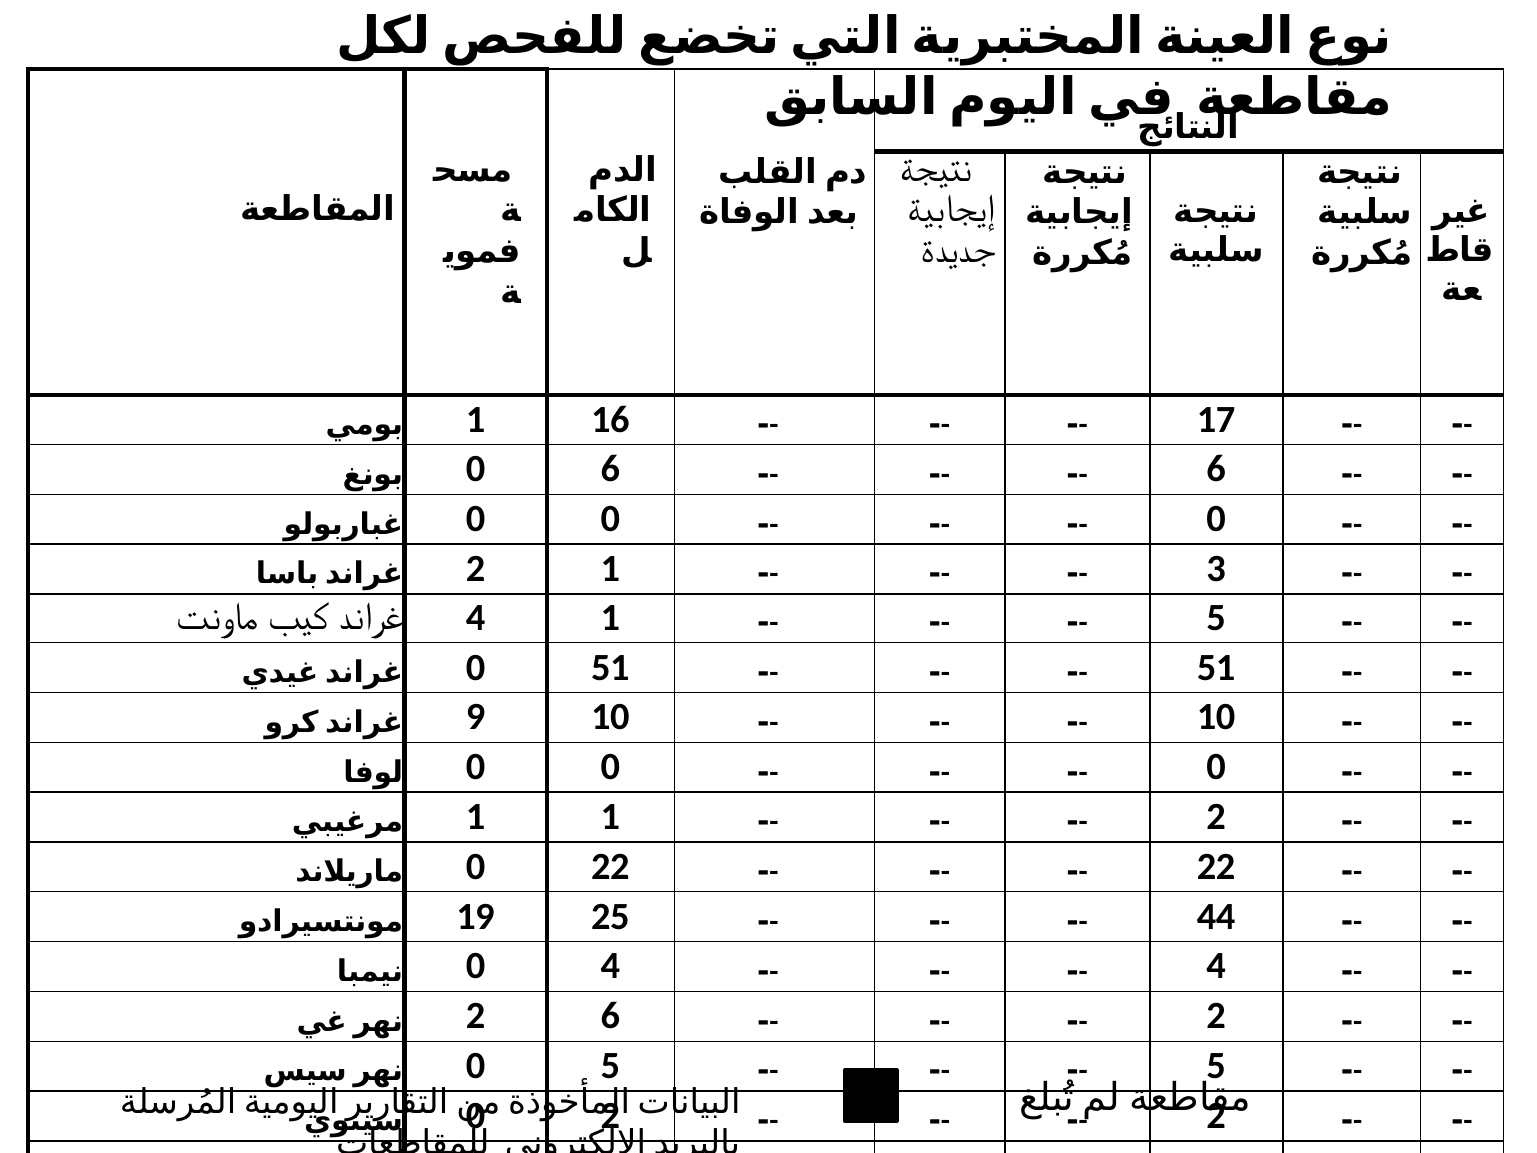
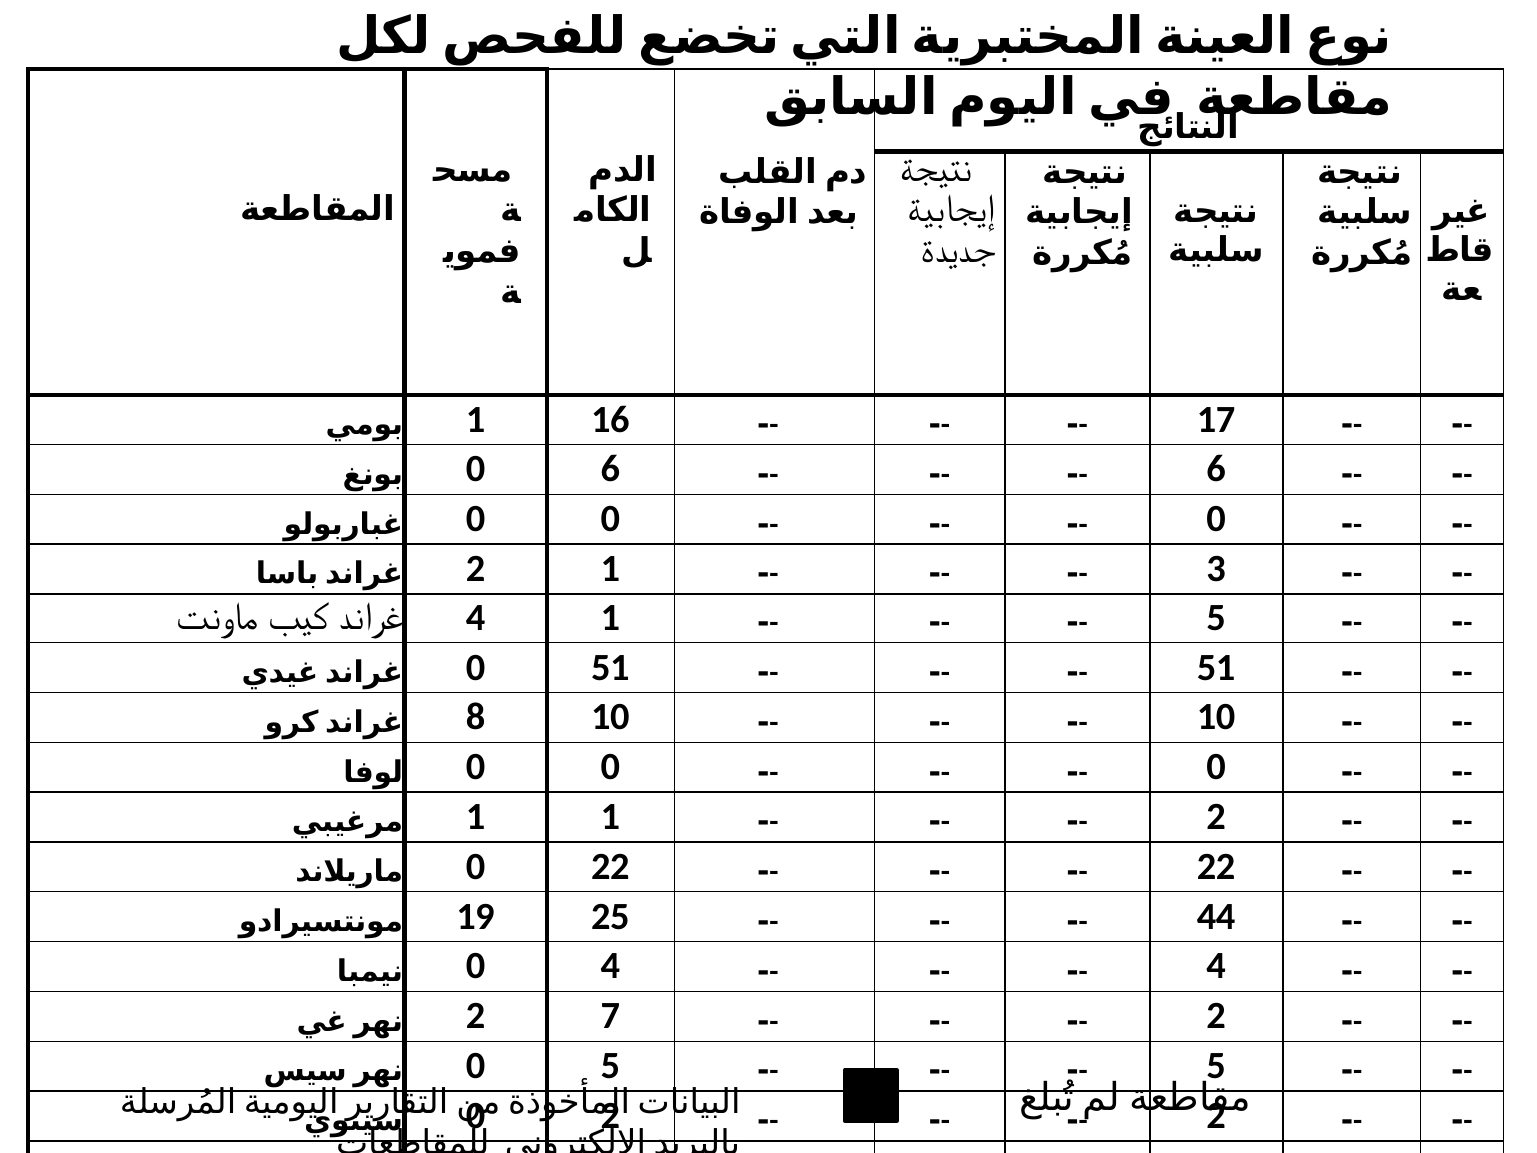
9: 9 -> 8
2 6: 6 -> 7
